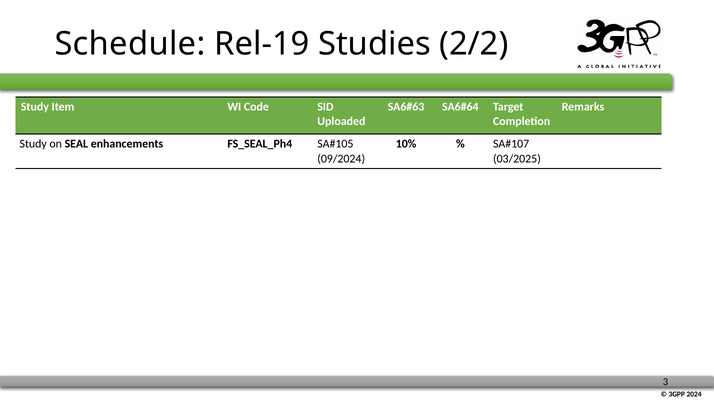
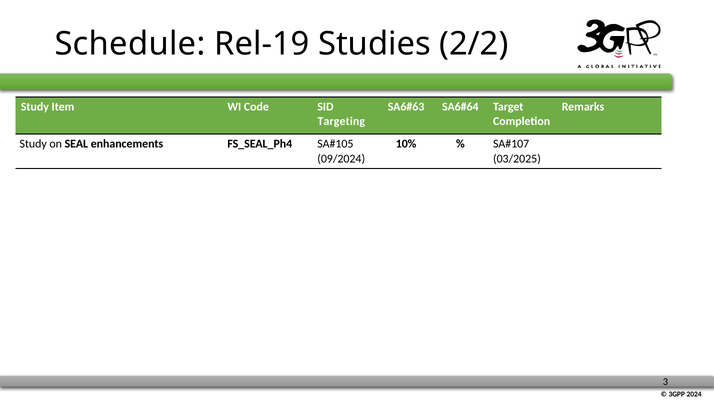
Uploaded: Uploaded -> Targeting
